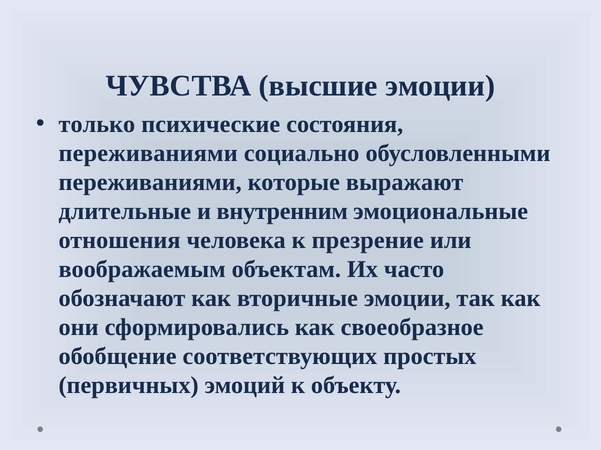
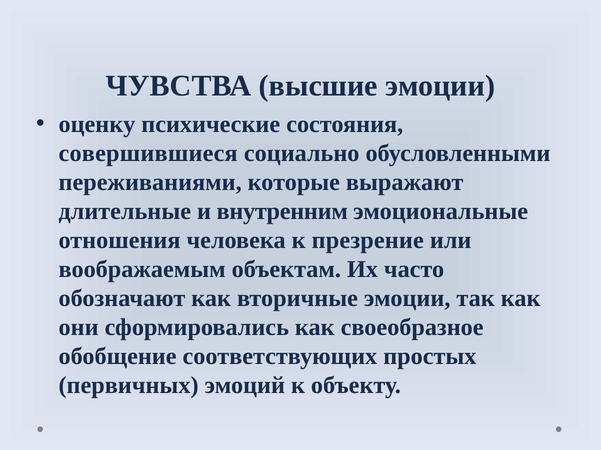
только: только -> оценку
переживаниями at (148, 153): переживаниями -> совершившиеся
